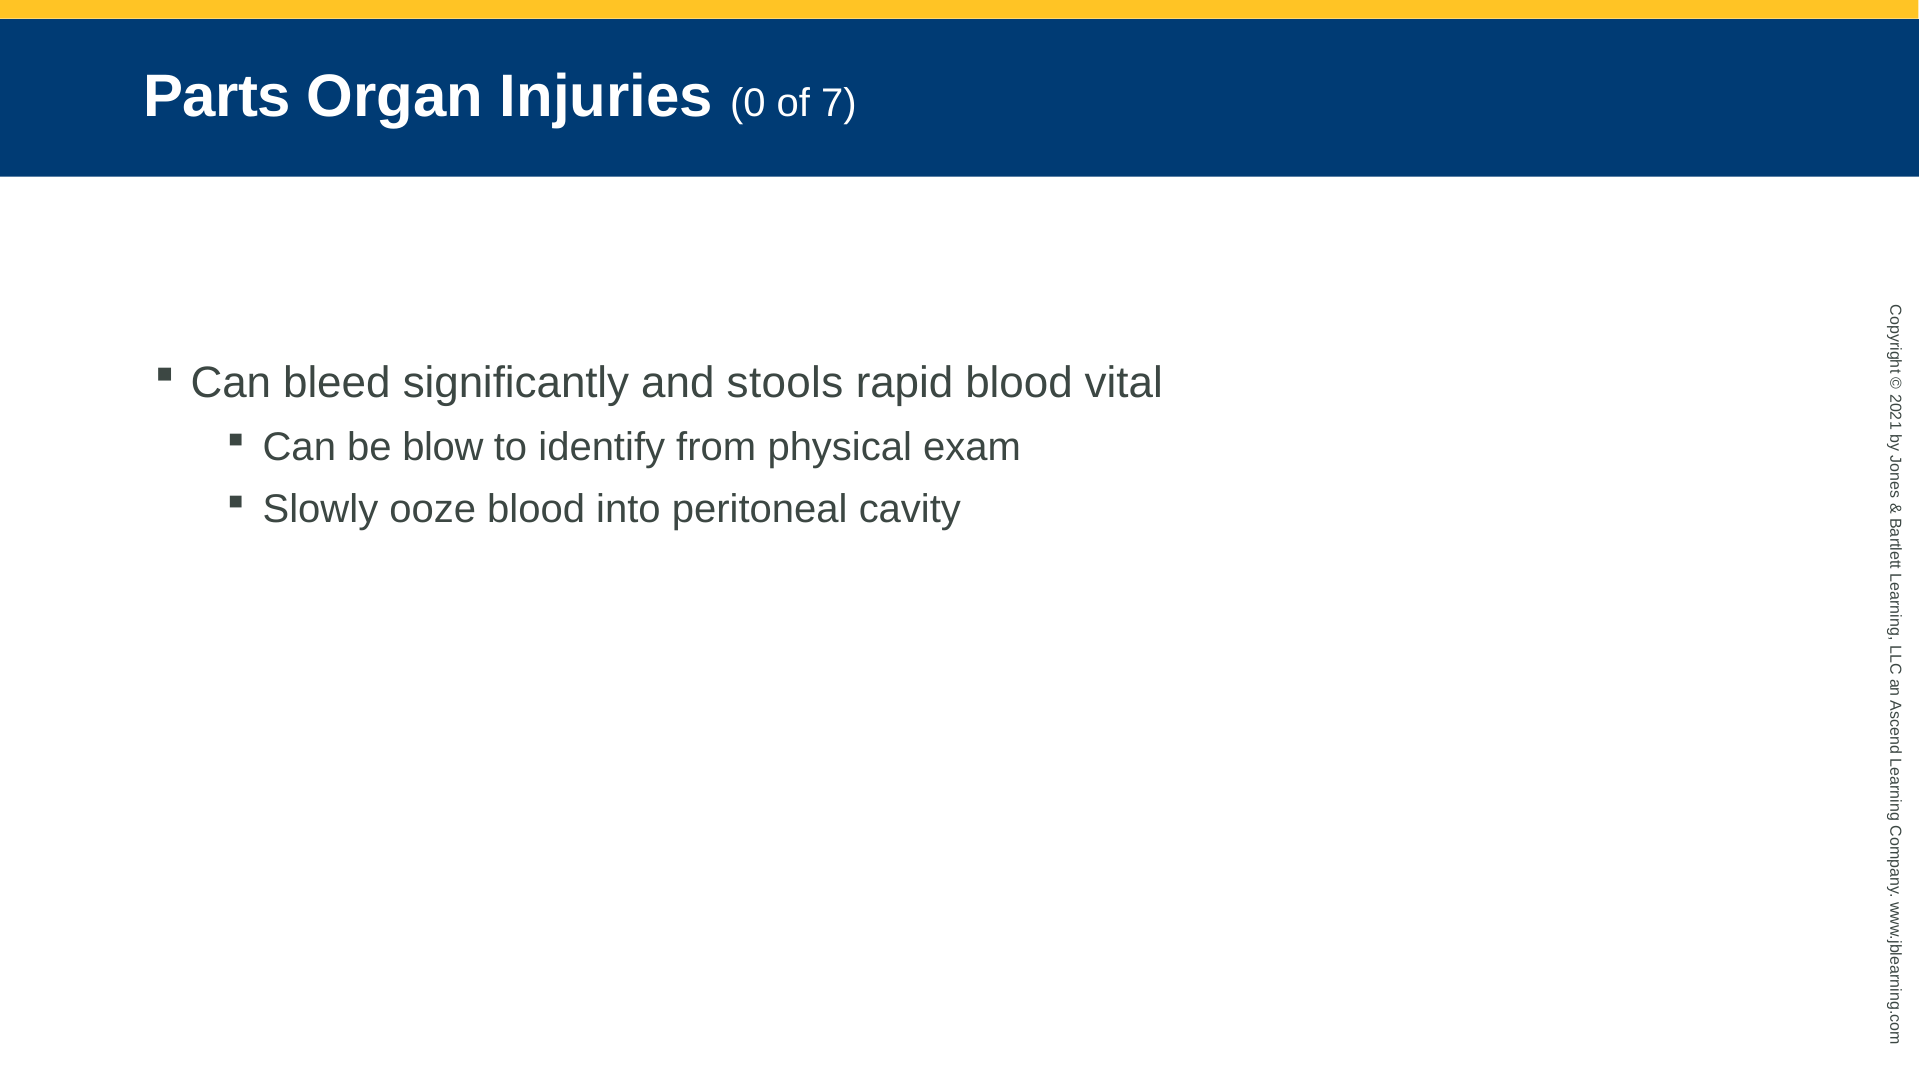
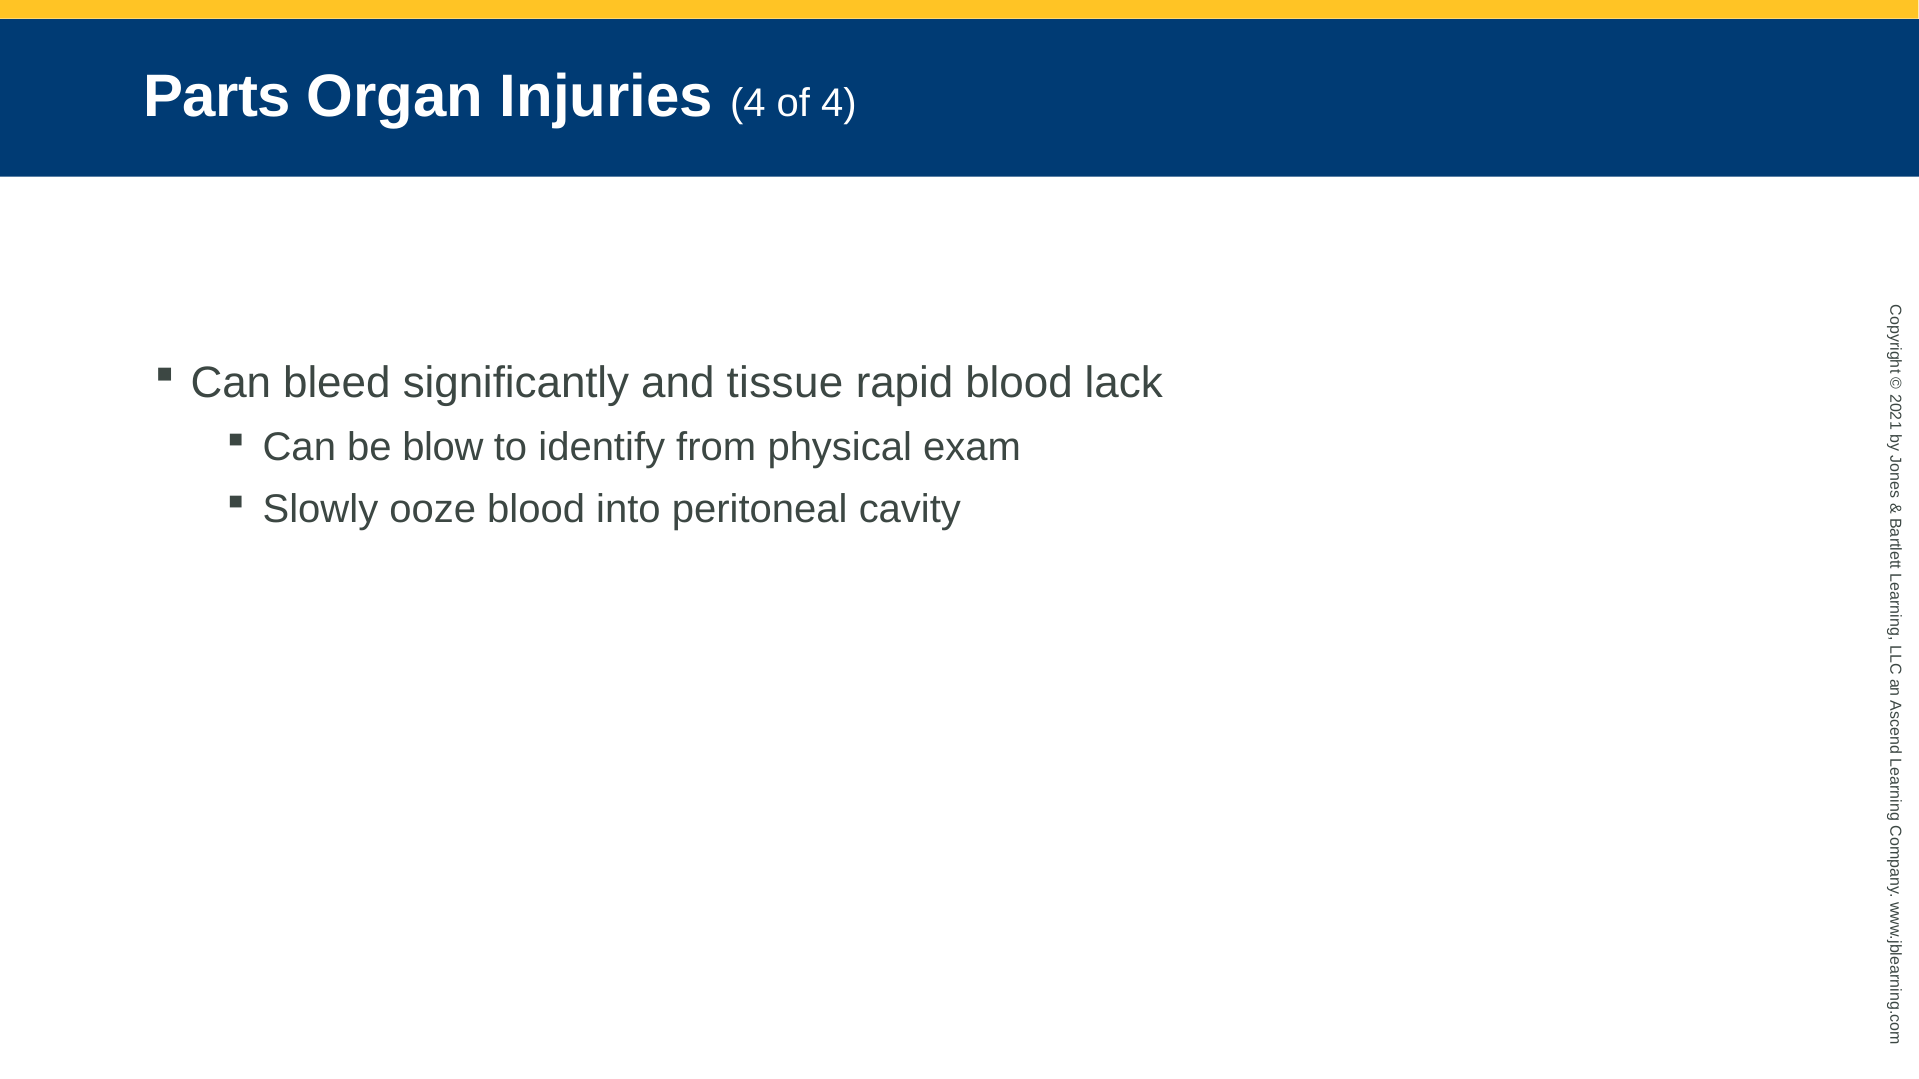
Injuries 0: 0 -> 4
of 7: 7 -> 4
stools: stools -> tissue
vital: vital -> lack
